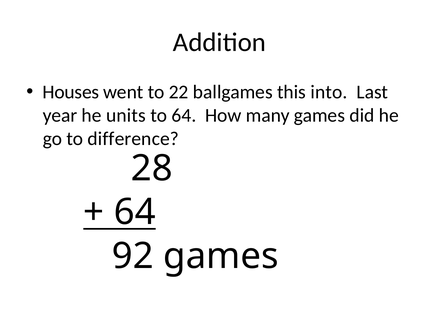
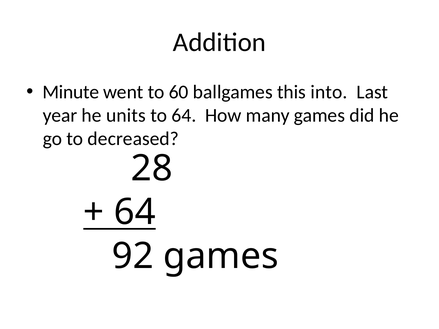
Houses: Houses -> Minute
22: 22 -> 60
difference: difference -> decreased
